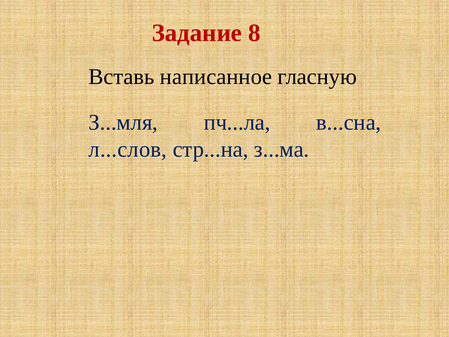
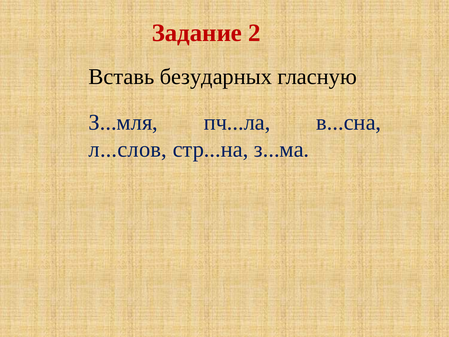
8: 8 -> 2
написанное: написанное -> безударных
